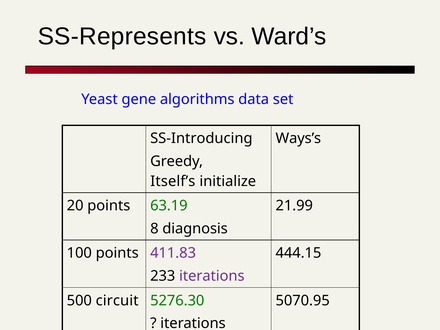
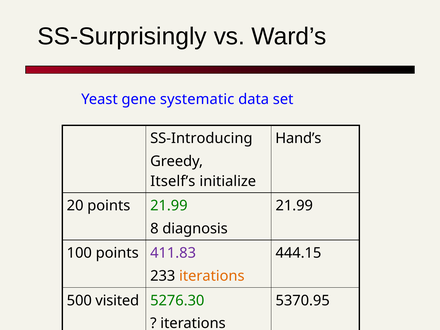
SS-Represents: SS-Represents -> SS-Surprisingly
algorithms: algorithms -> systematic
Ways’s: Ways’s -> Hand’s
points 63.19: 63.19 -> 21.99
iterations at (212, 276) colour: purple -> orange
circuit: circuit -> visited
5070.95: 5070.95 -> 5370.95
